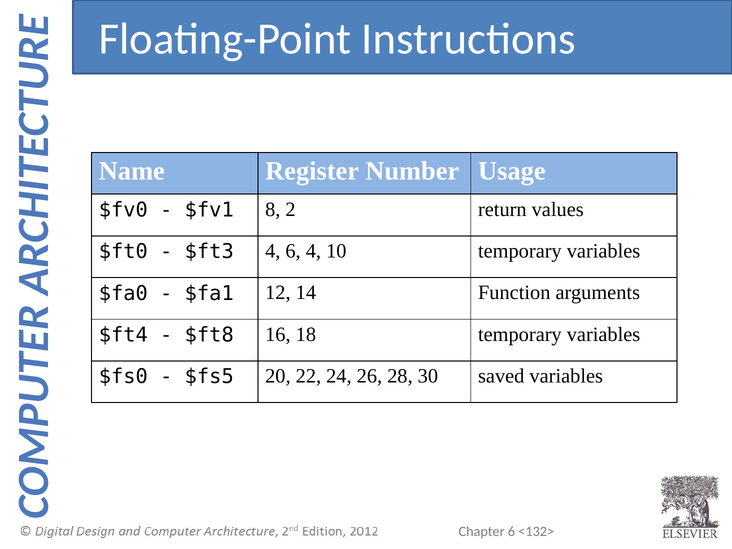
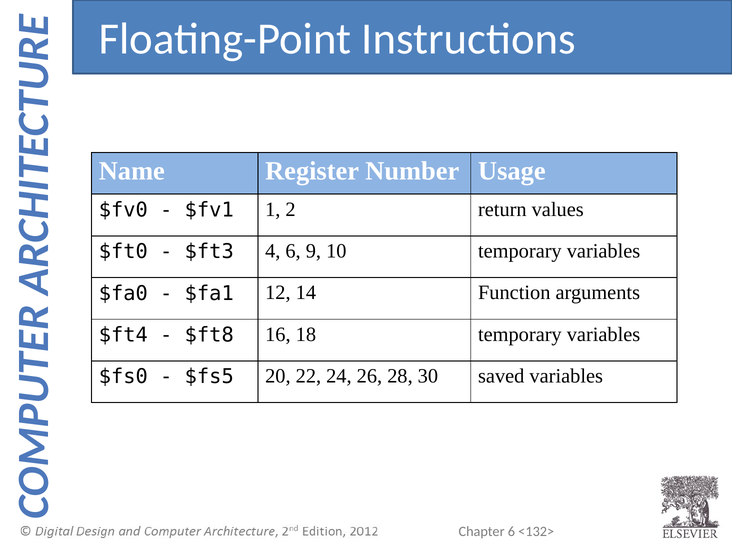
8: 8 -> 1
6 4: 4 -> 9
